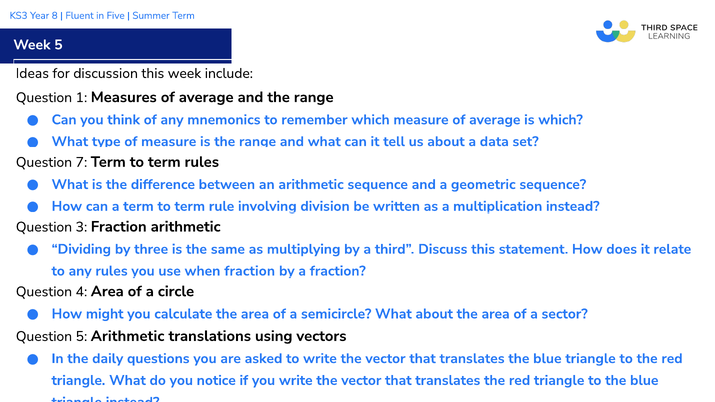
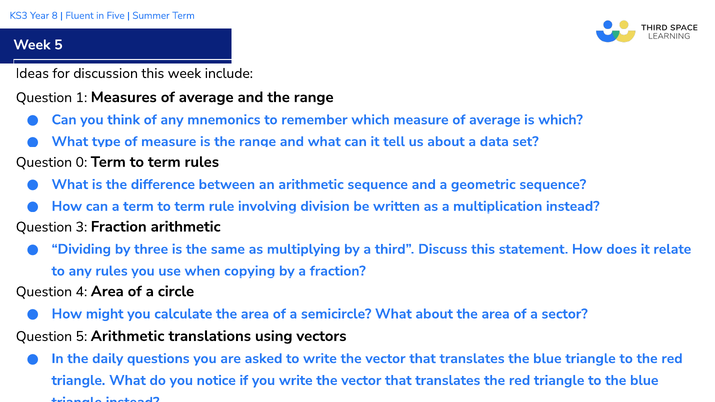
7: 7 -> 0
when fraction: fraction -> copying
